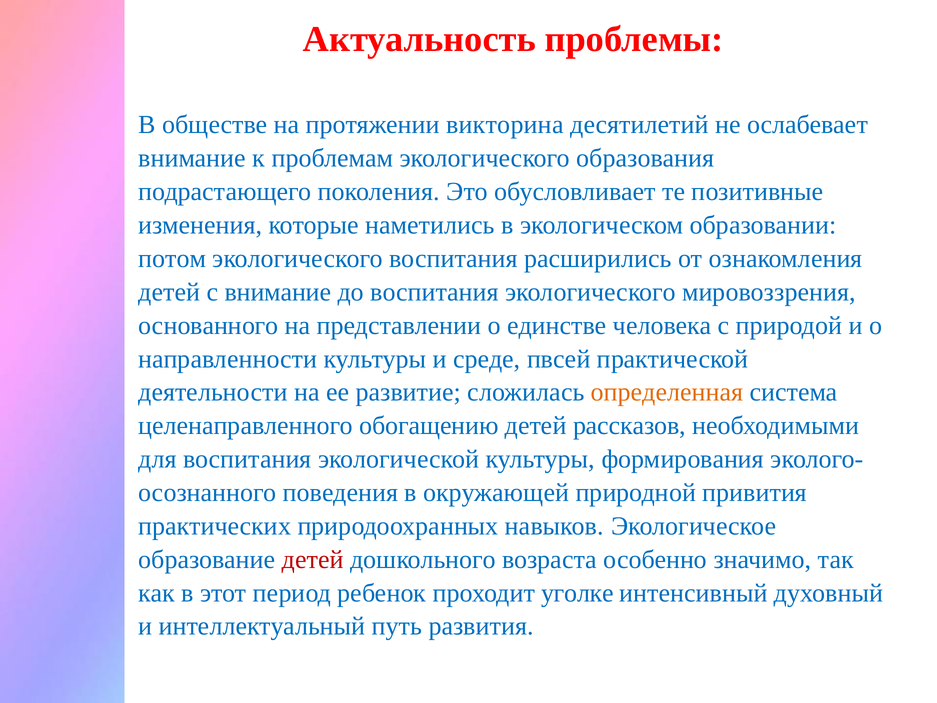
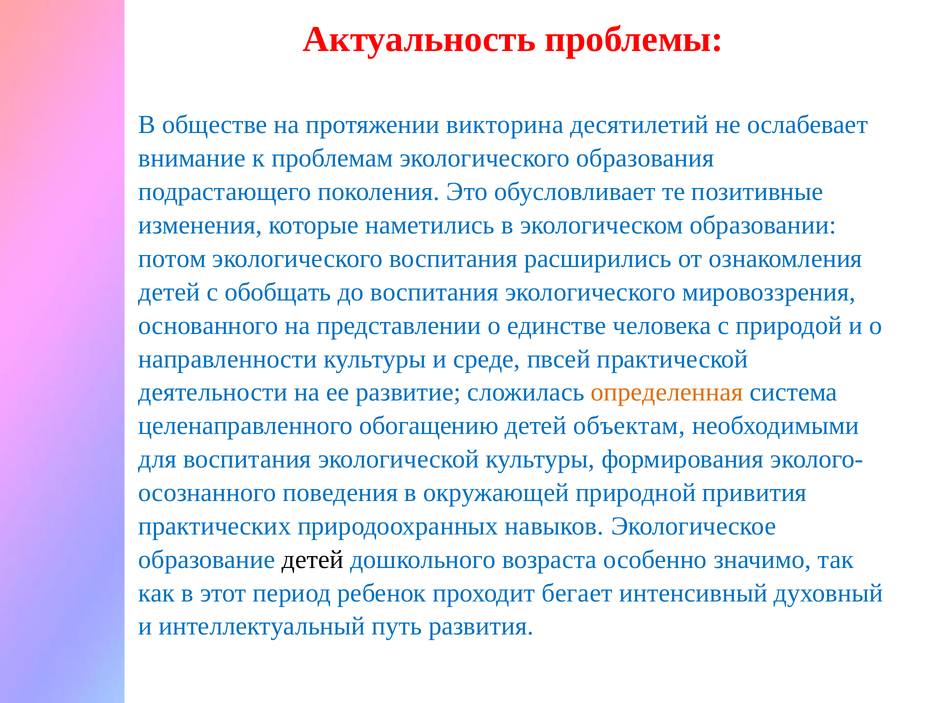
с внимание: внимание -> обобщать
рассказов: рассказов -> объектам
детей at (313, 559) colour: red -> black
уголке: уголке -> бегает
